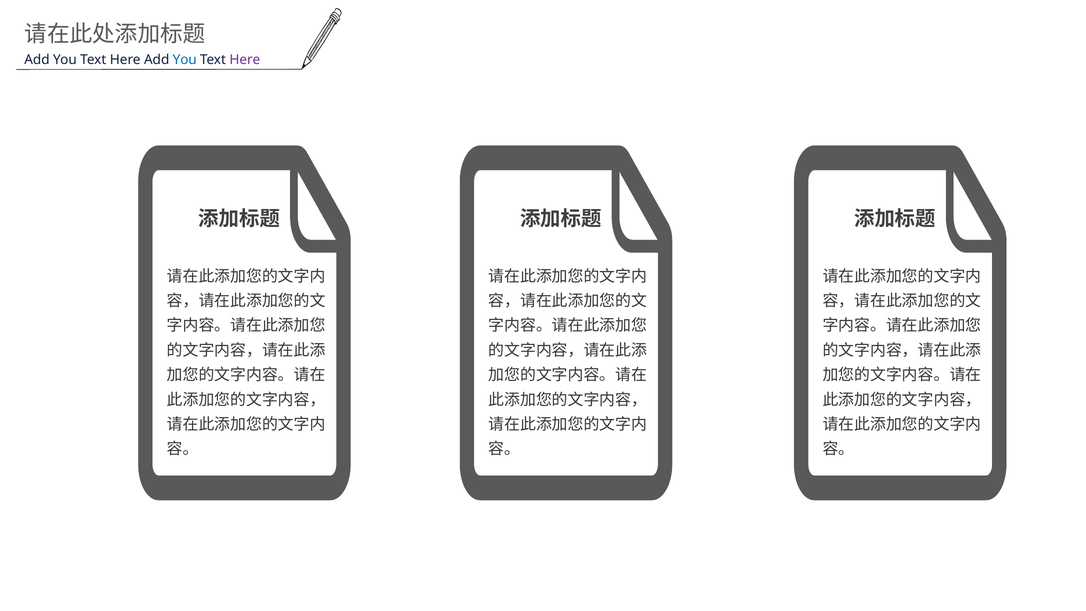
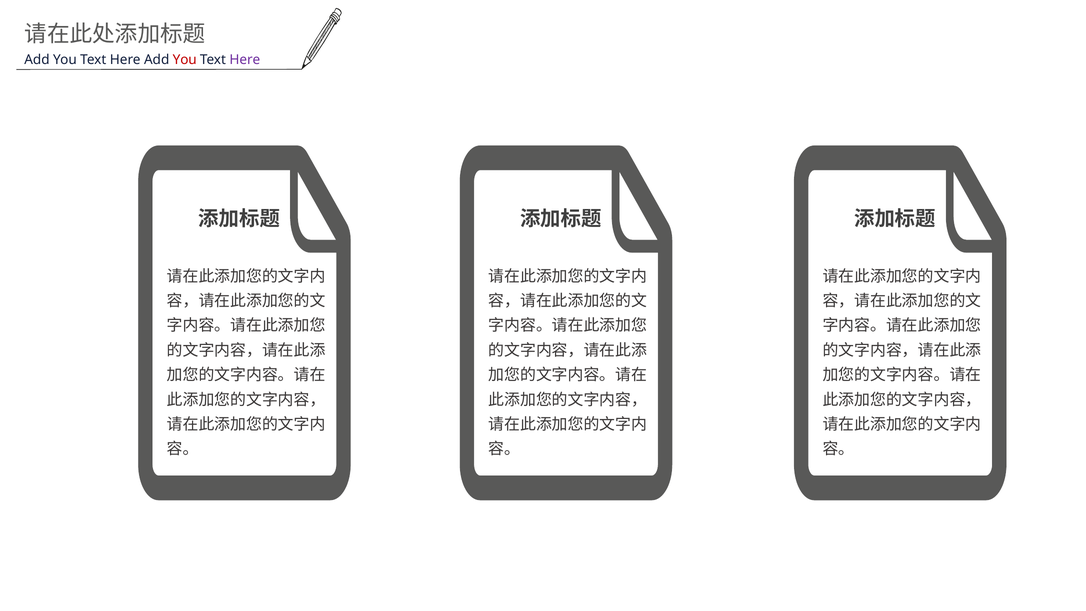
You at (185, 60) colour: blue -> red
